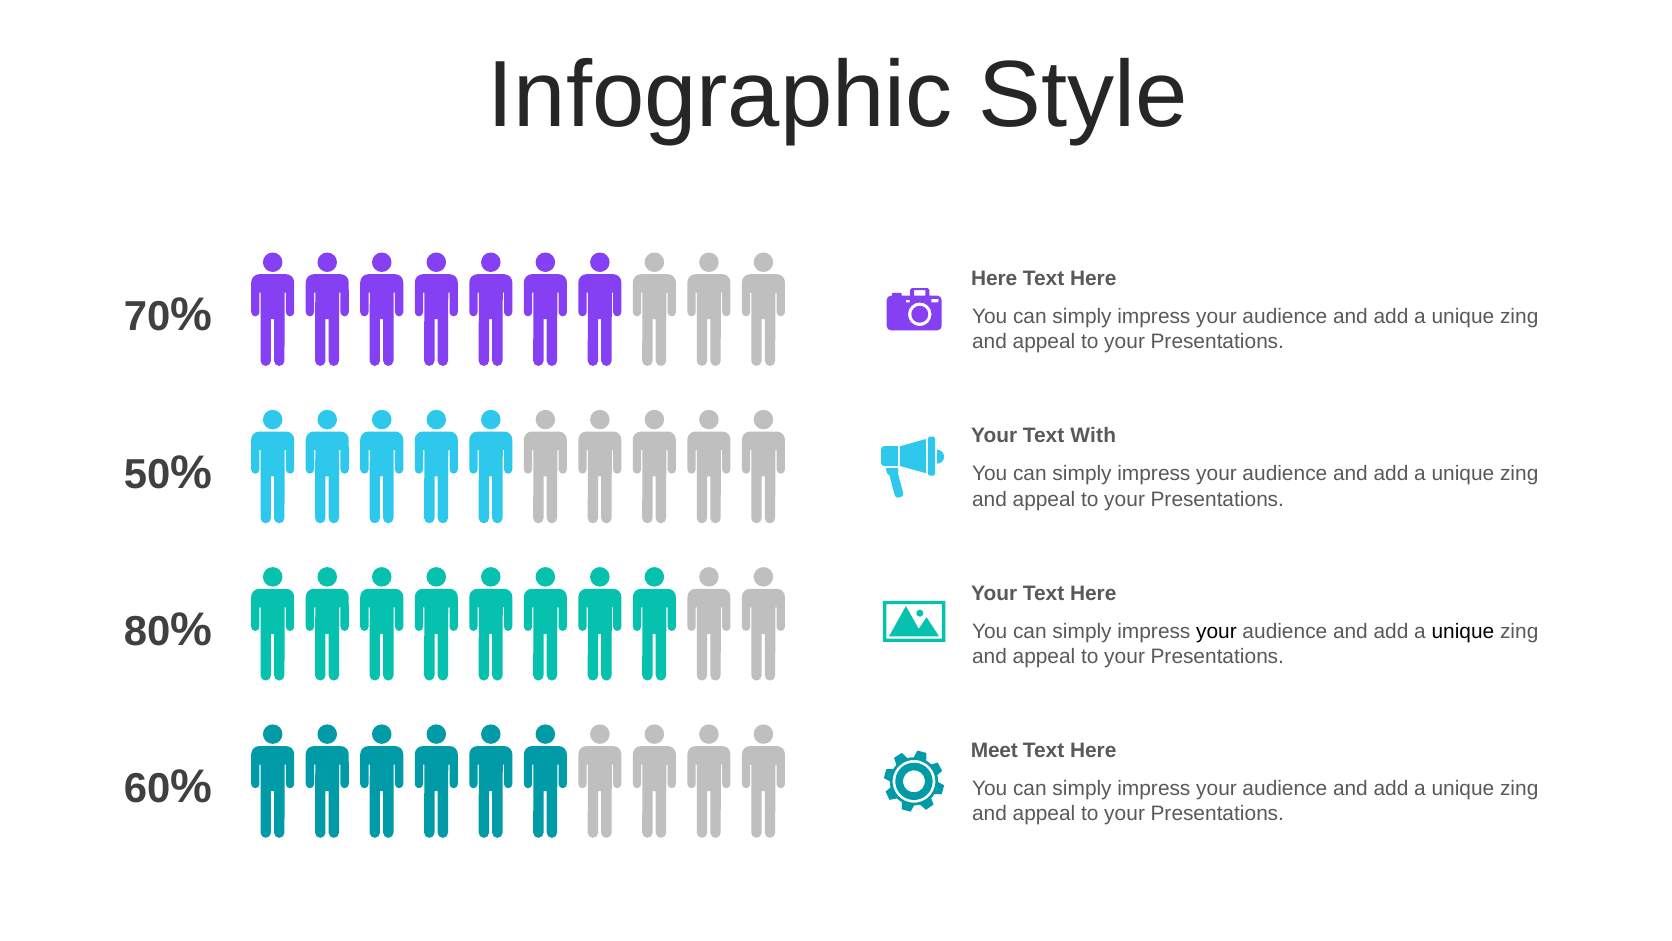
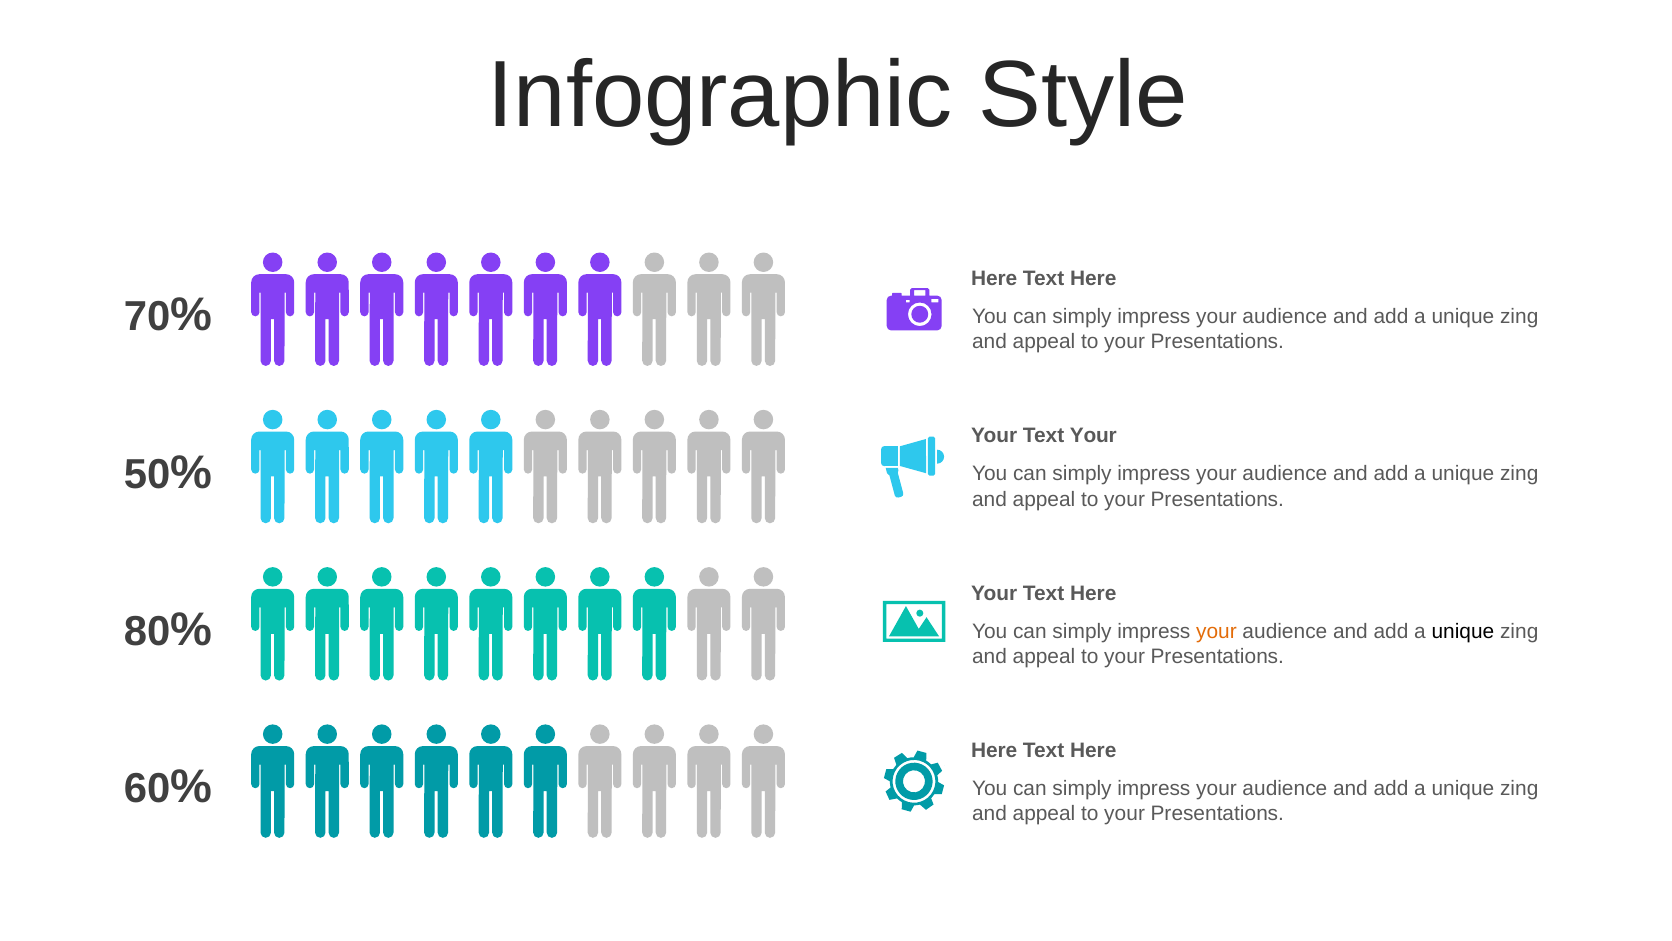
Text With: With -> Your
your at (1217, 631) colour: black -> orange
Meet at (994, 750): Meet -> Here
